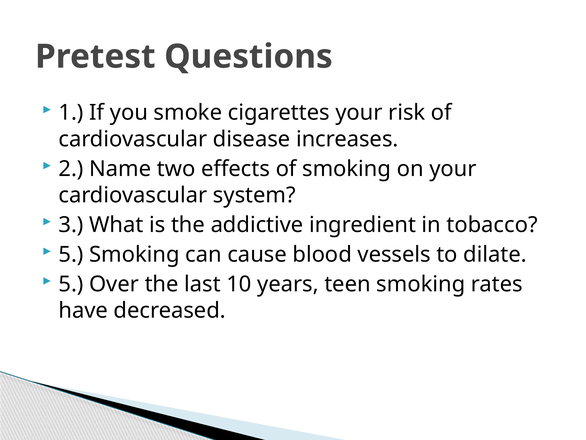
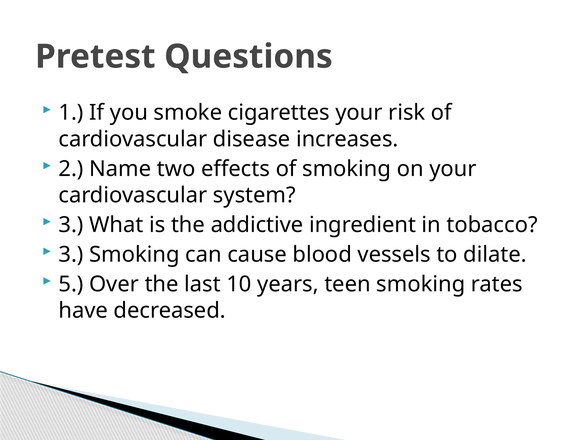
5 at (71, 254): 5 -> 3
